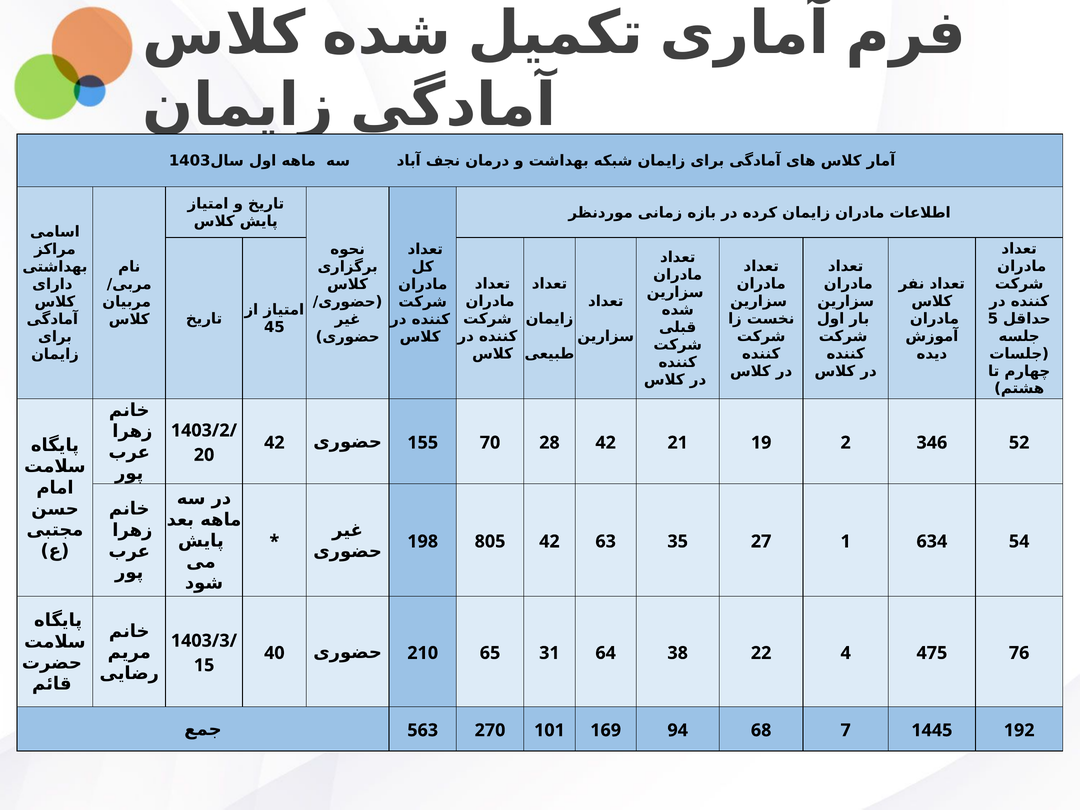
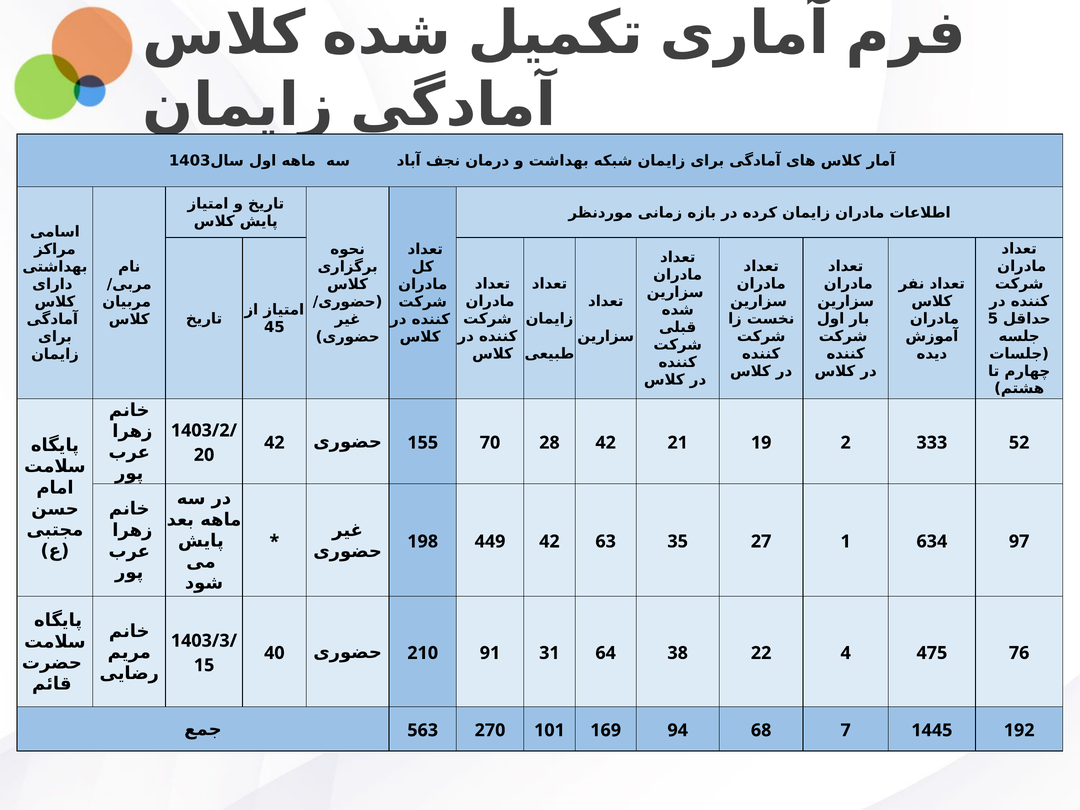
346: 346 -> 333
805: 805 -> 449
54: 54 -> 97
65: 65 -> 91
